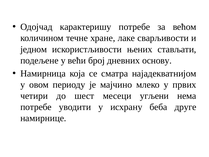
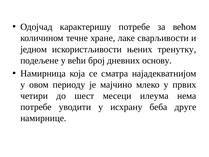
стављати: стављати -> тренутку
угљени: угљени -> илеума
